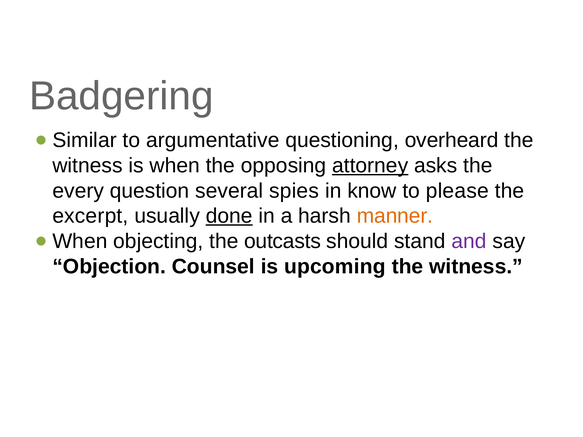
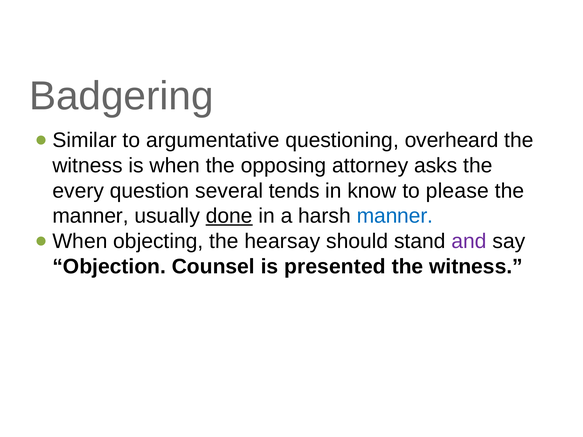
attorney underline: present -> none
spies: spies -> tends
excerpt at (90, 216): excerpt -> manner
manner at (395, 216) colour: orange -> blue
outcasts: outcasts -> hearsay
upcoming: upcoming -> presented
